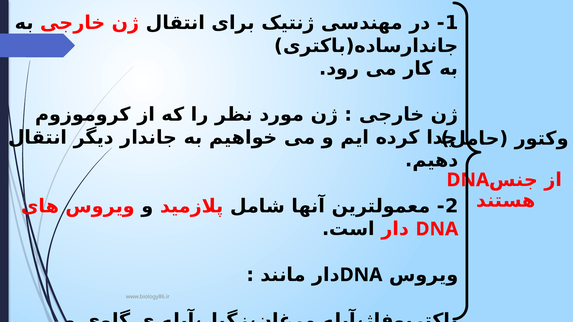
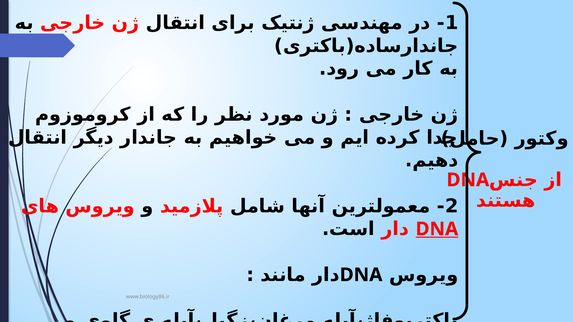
DNA at (437, 229) underline: none -> present
